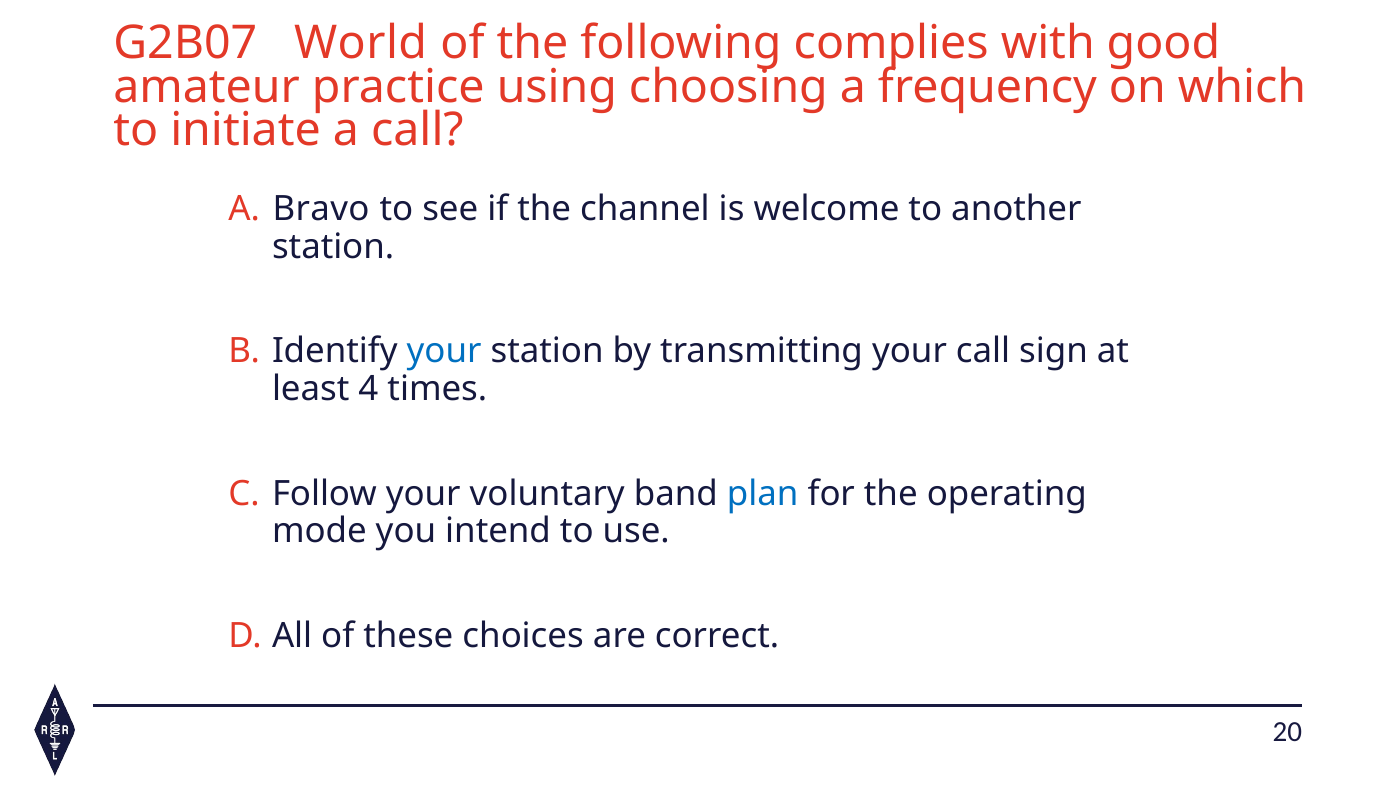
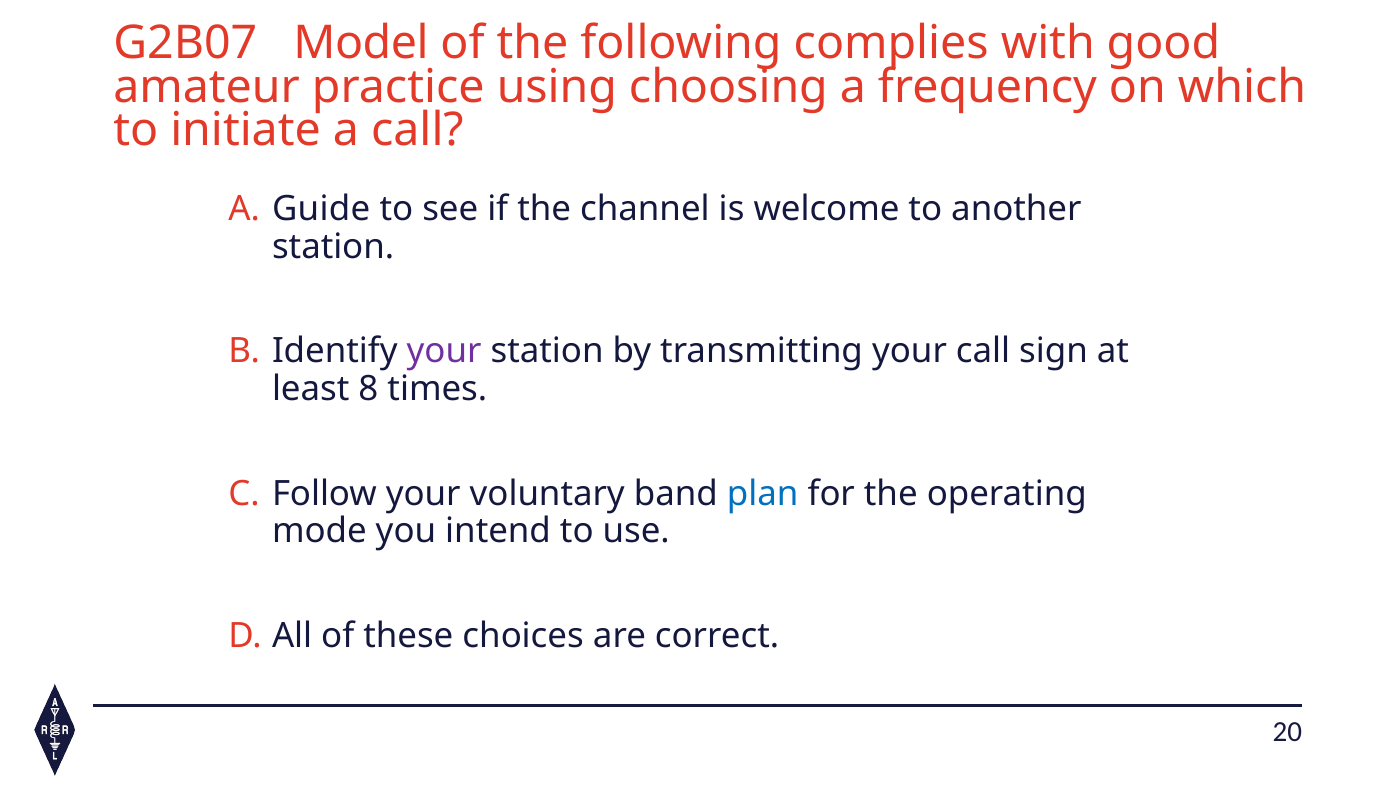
World: World -> Model
Bravo: Bravo -> Guide
your at (444, 351) colour: blue -> purple
4: 4 -> 8
